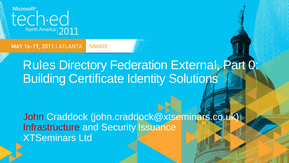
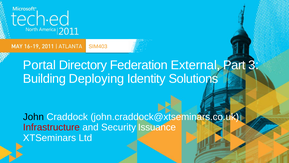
Rules: Rules -> Portal
0: 0 -> 3
Certificate: Certificate -> Deploying
John colour: red -> black
